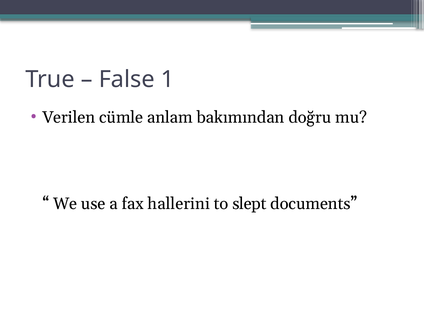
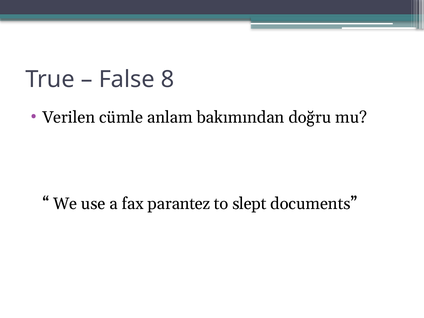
1: 1 -> 8
hallerini: hallerini -> parantez
